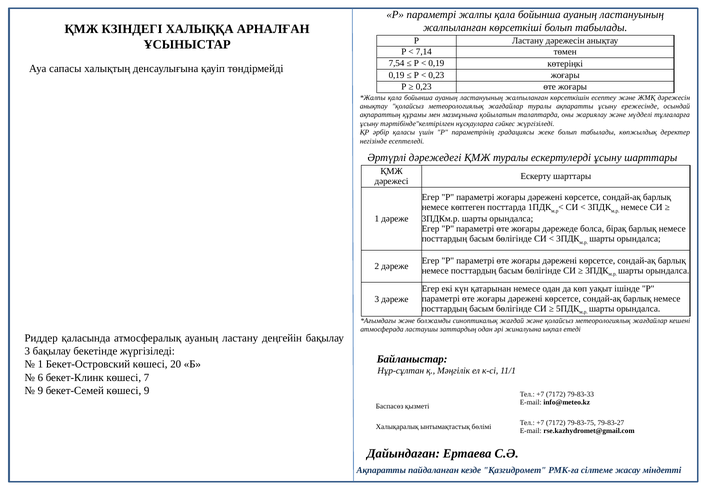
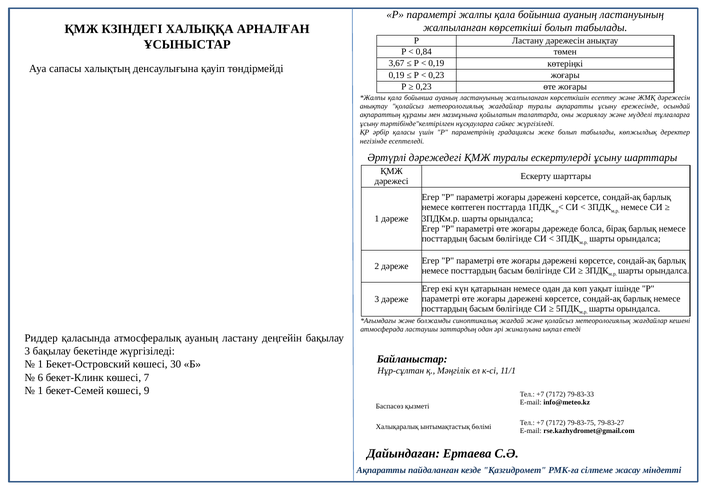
7,14: 7,14 -> 0,84
7,54: 7,54 -> 3,67
20: 20 -> 30
9 at (40, 390): 9 -> 1
